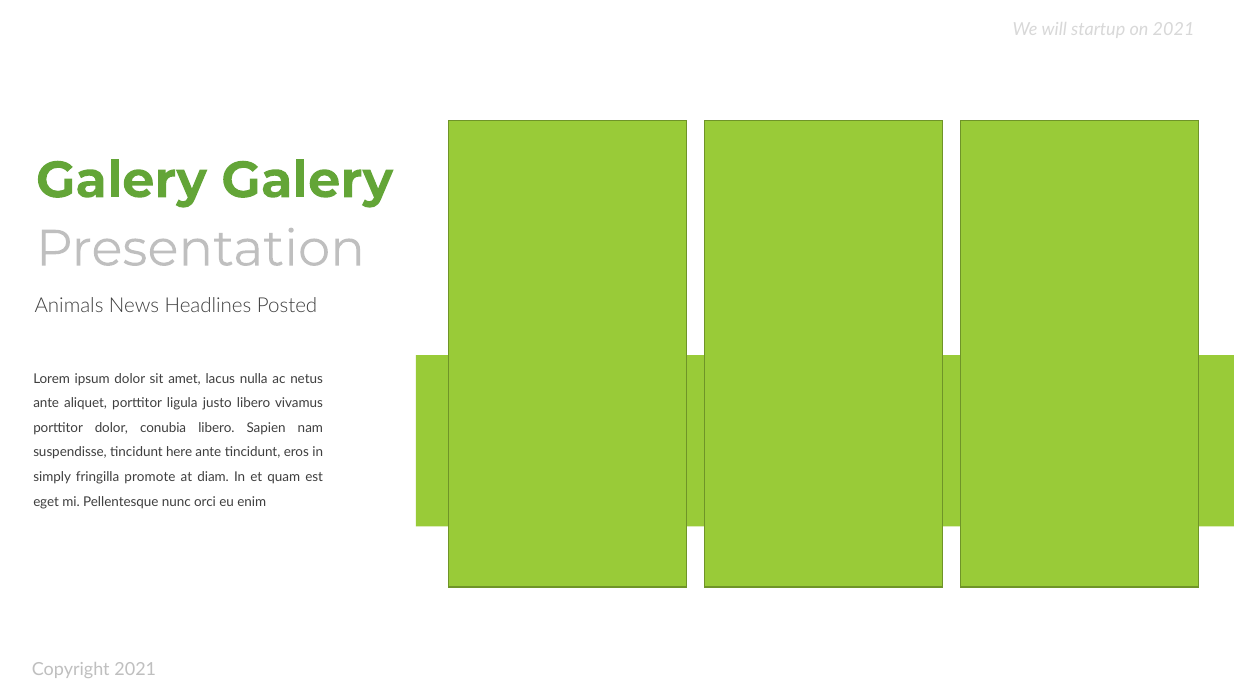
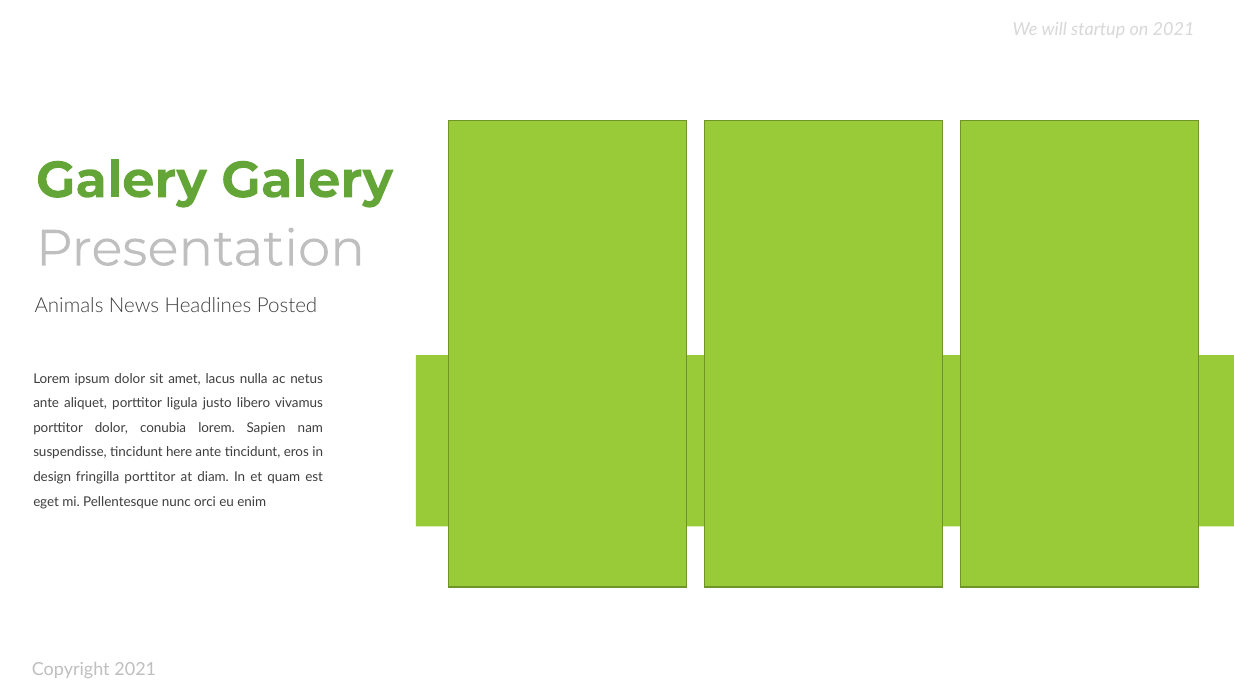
conubia libero: libero -> lorem
simply: simply -> design
fringilla promote: promote -> porttitor
